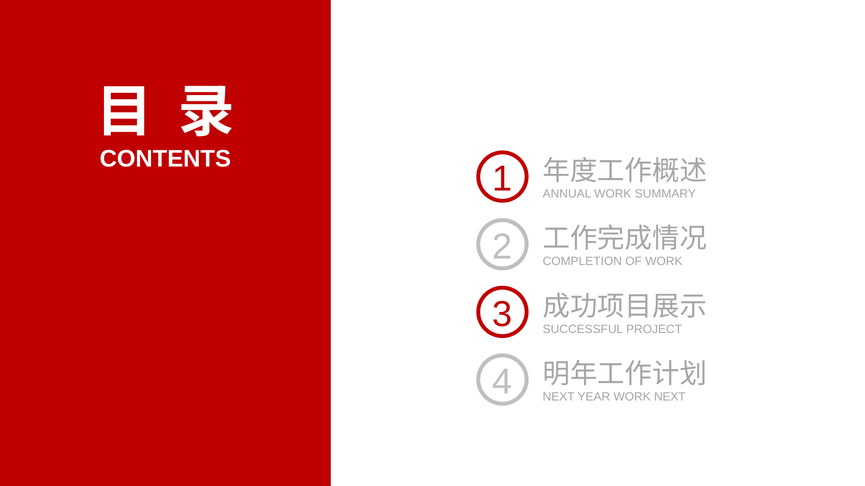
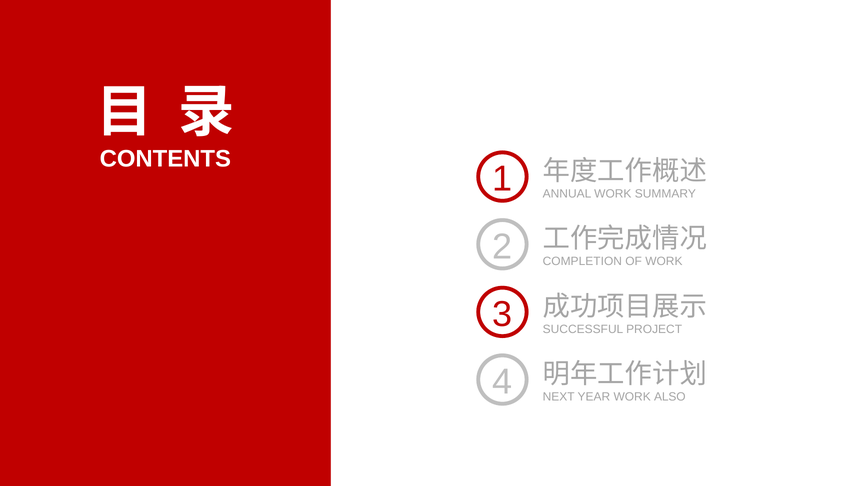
WORK NEXT: NEXT -> ALSO
